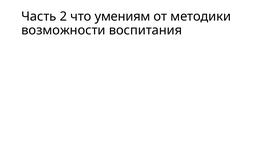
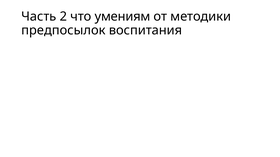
возможности: возможности -> предпосылок
